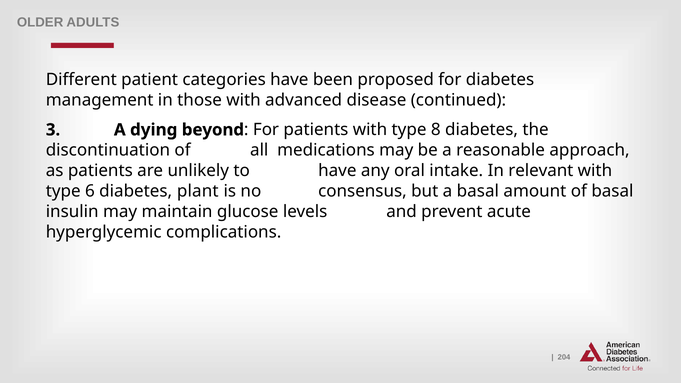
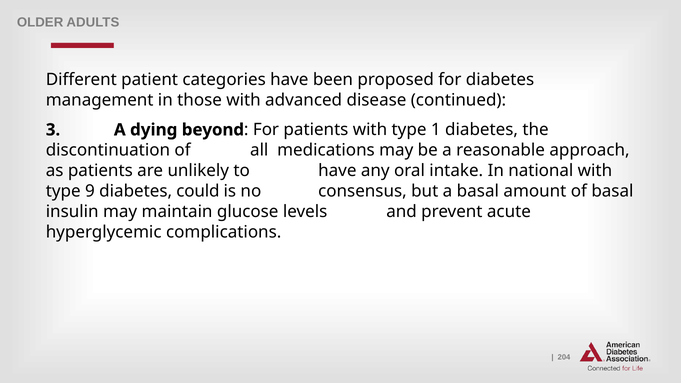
8: 8 -> 1
relevant: relevant -> national
6: 6 -> 9
plant: plant -> could
